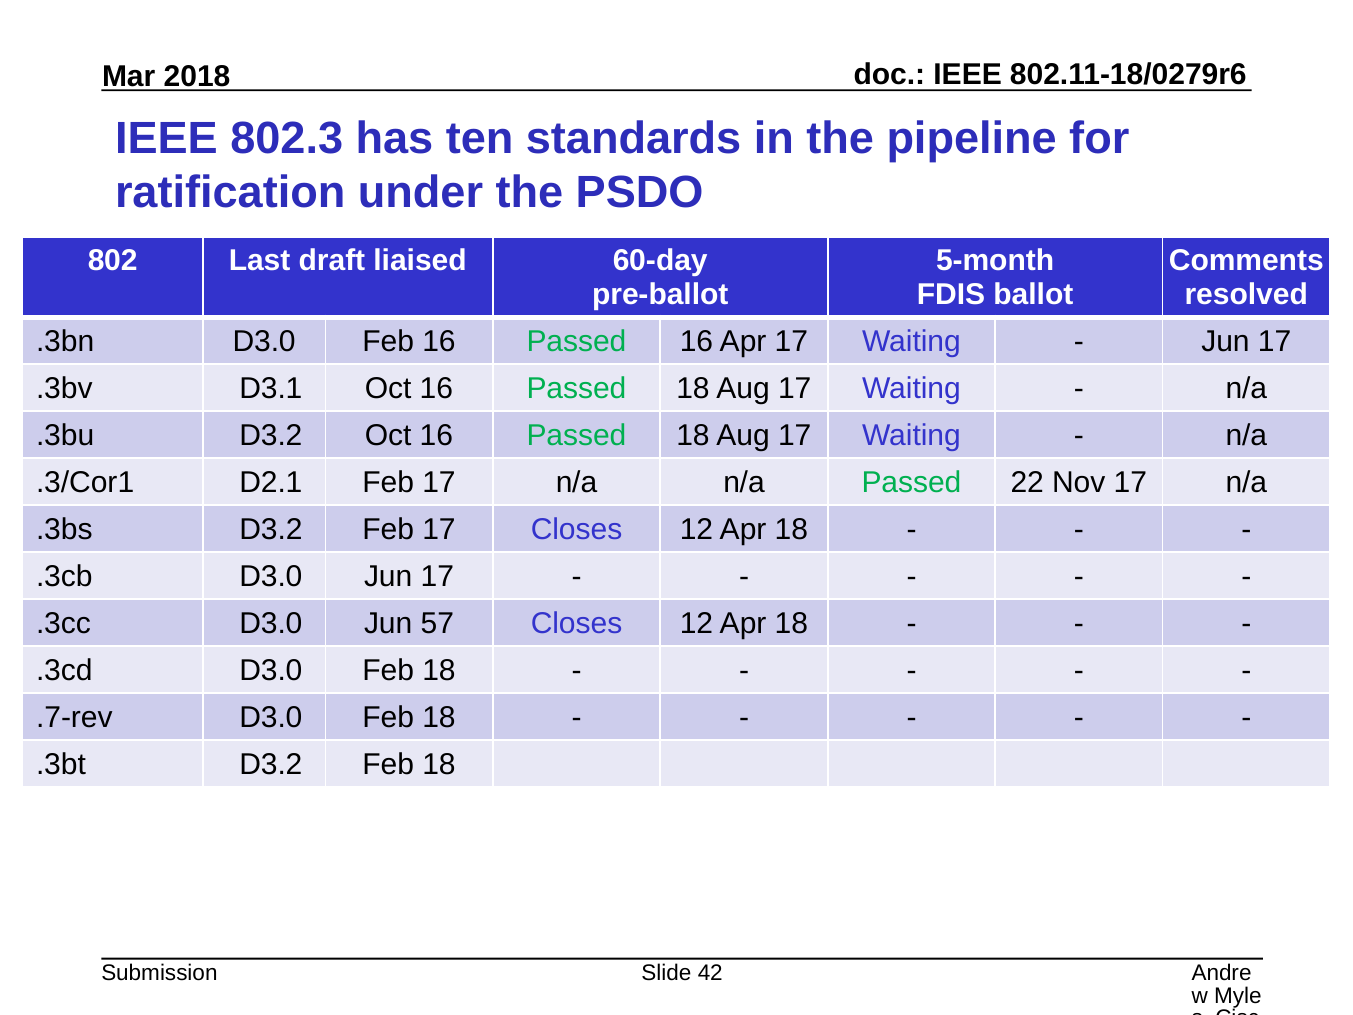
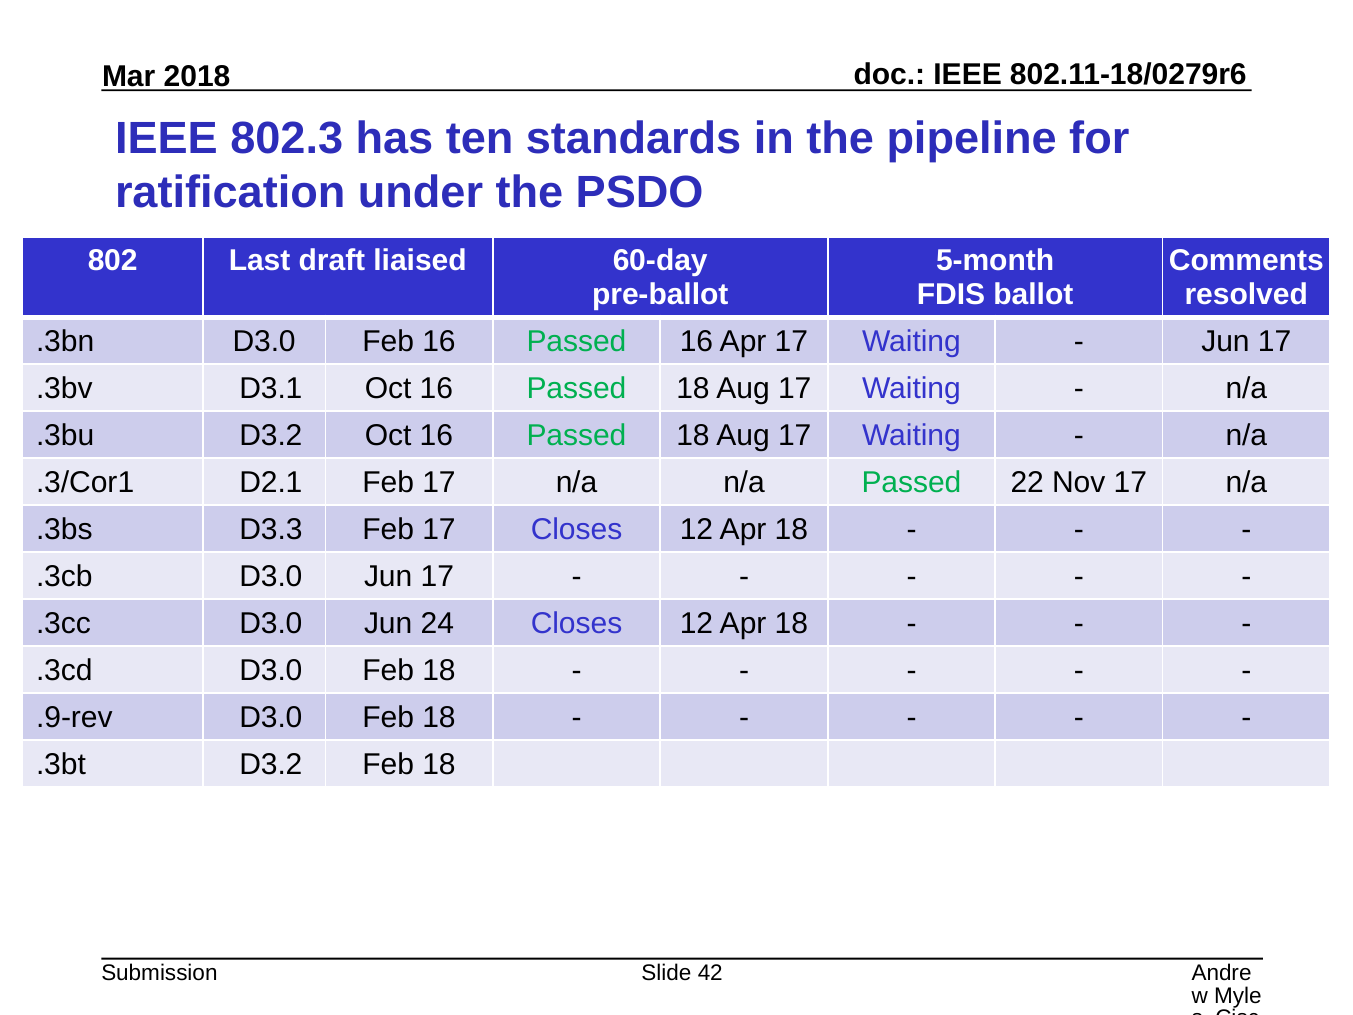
.3bs D3.2: D3.2 -> D3.3
57: 57 -> 24
.7-rev: .7-rev -> .9-rev
